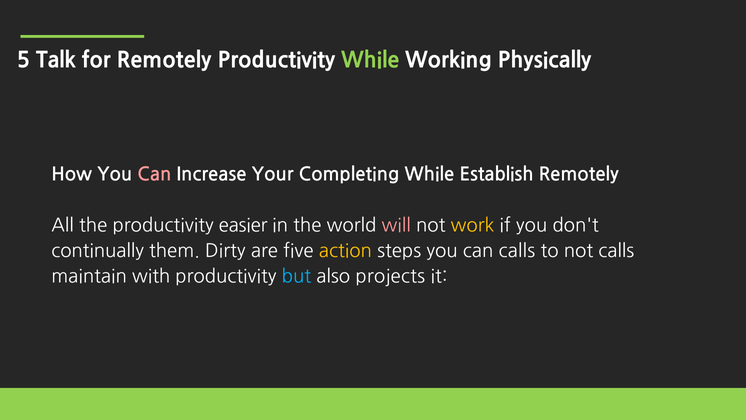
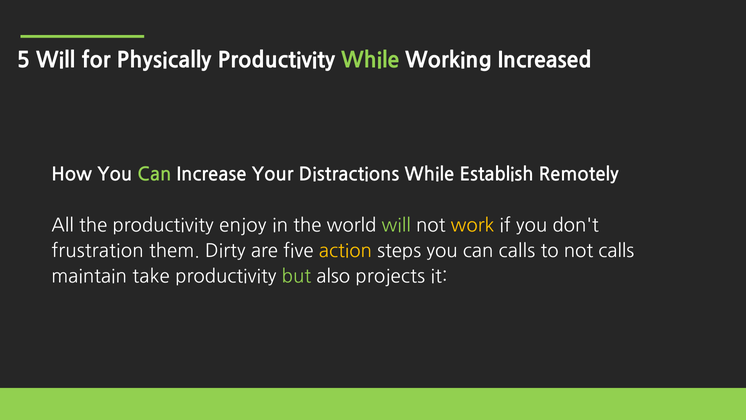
5 Talk: Talk -> Will
for Remotely: Remotely -> Physically
Physically: Physically -> Increased
Can at (154, 174) colour: pink -> light green
Completing: Completing -> Distractions
easier: easier -> enjoy
will at (396, 226) colour: pink -> light green
continually: continually -> frustration
with: with -> take
but colour: light blue -> light green
